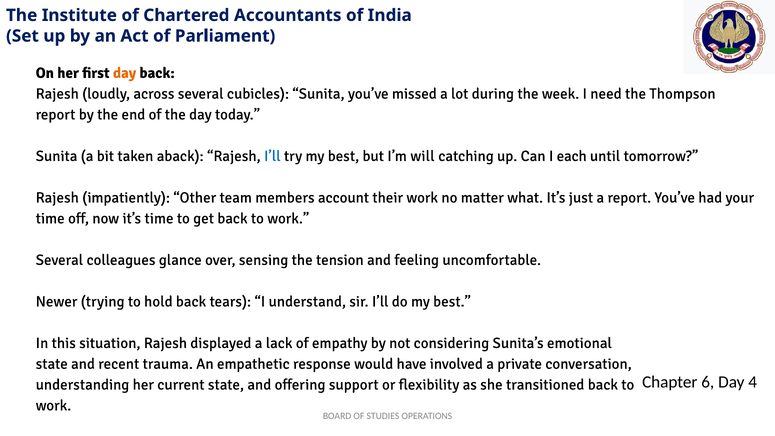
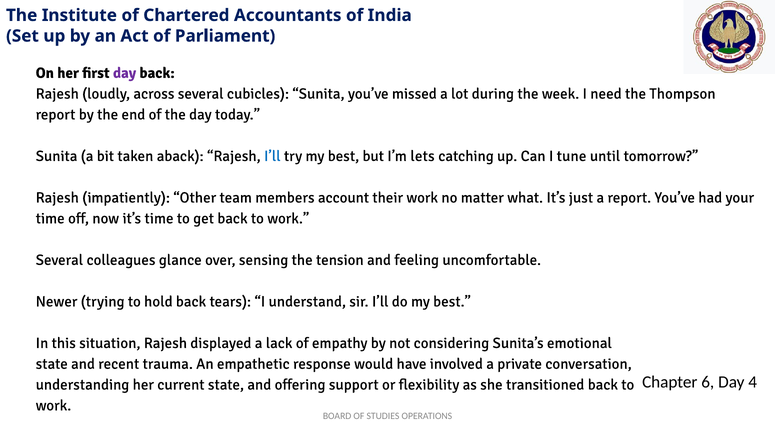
day at (125, 73) colour: orange -> purple
will: will -> lets
each: each -> tune
